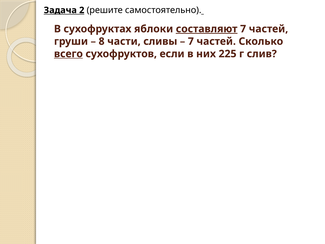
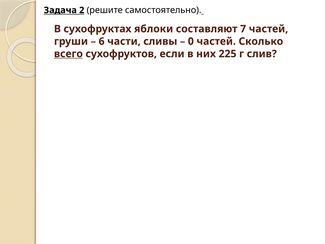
составляют underline: present -> none
8: 8 -> 6
7 at (191, 41): 7 -> 0
